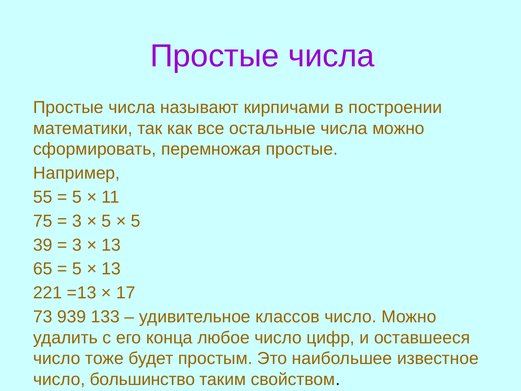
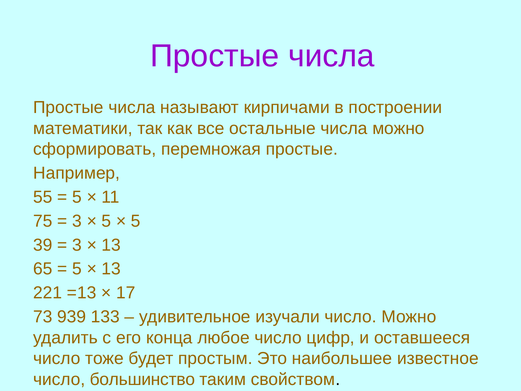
классов: классов -> изучали
